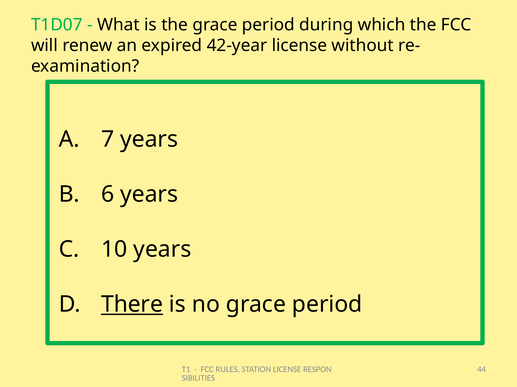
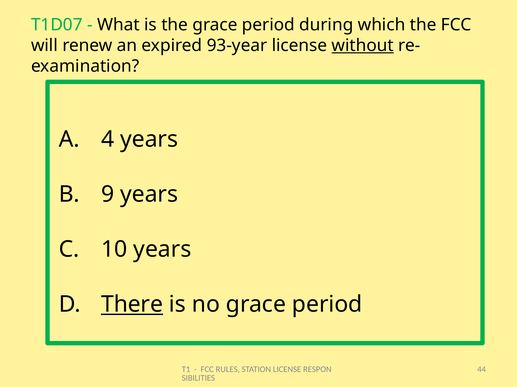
42-year: 42-year -> 93-year
without underline: none -> present
7: 7 -> 4
6: 6 -> 9
